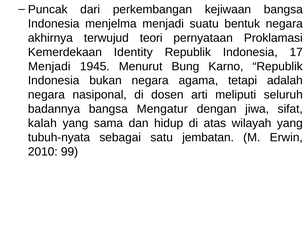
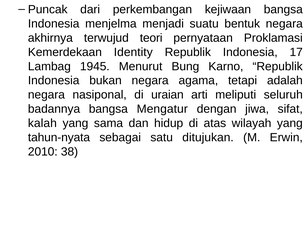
Menjadi at (49, 66): Menjadi -> Lambag
dosen: dosen -> uraian
tubuh-nyata: tubuh-nyata -> tahun-nyata
jembatan: jembatan -> ditujukan
99: 99 -> 38
